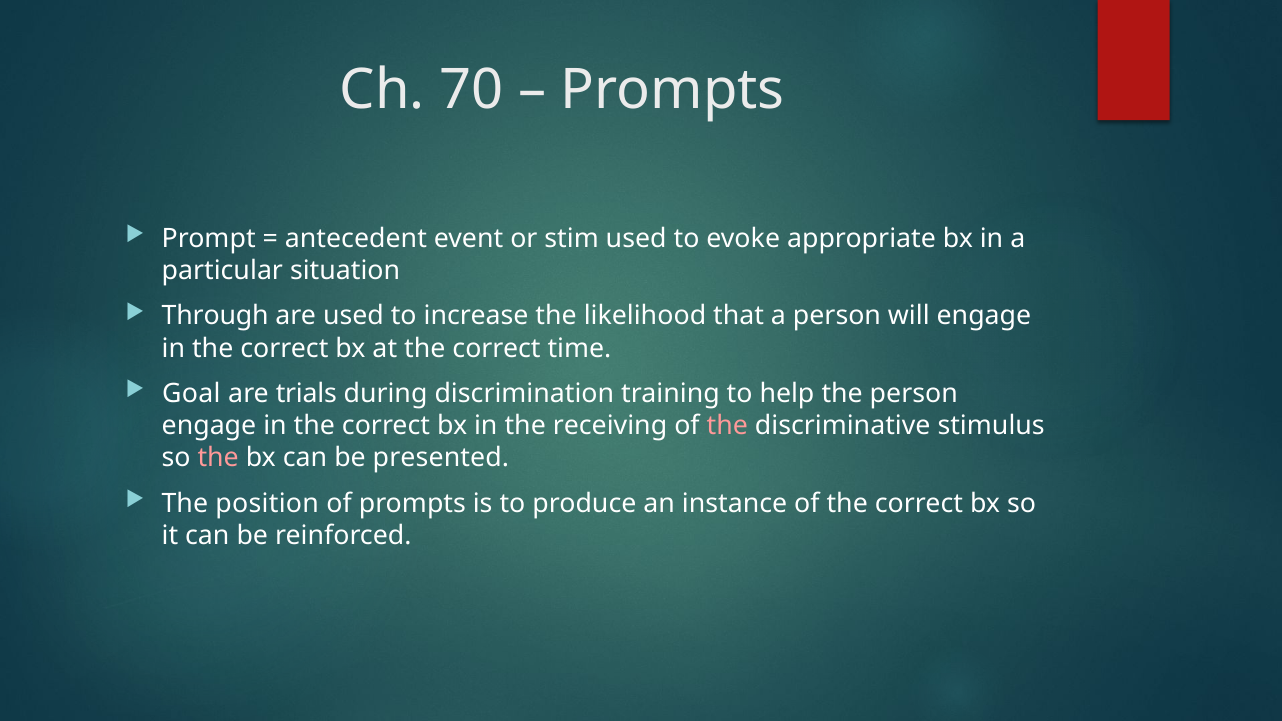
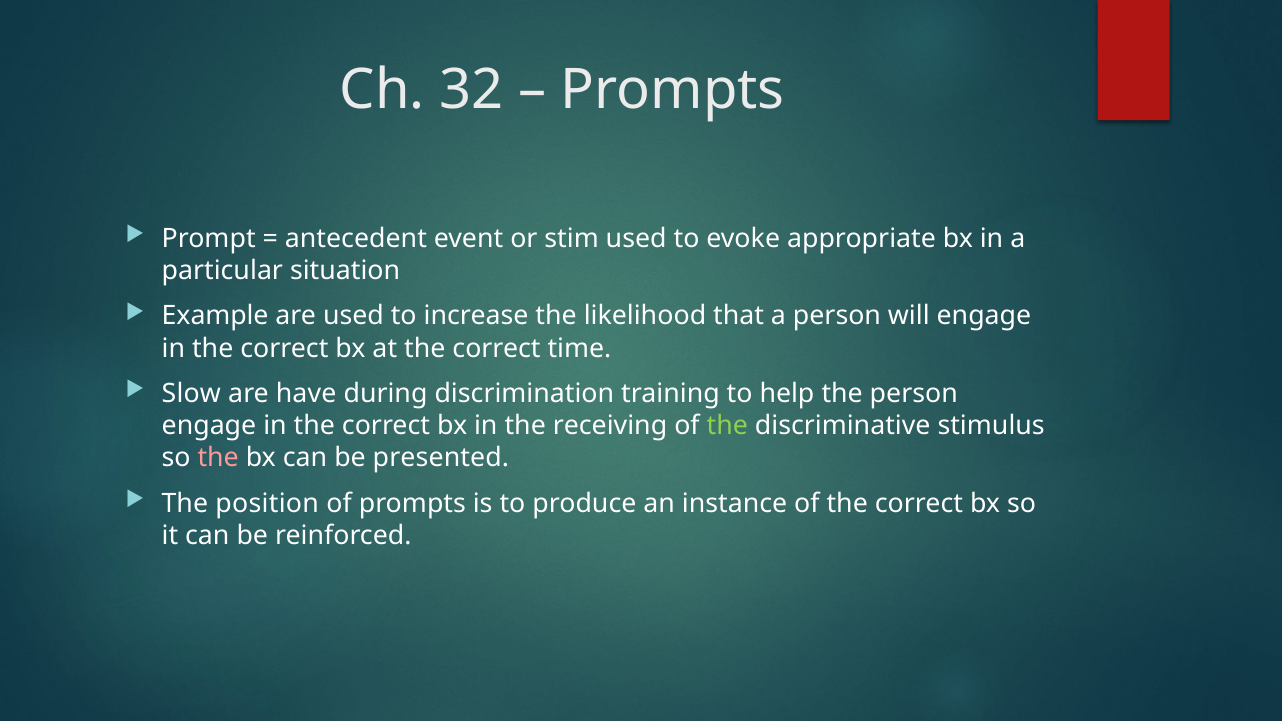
70: 70 -> 32
Through: Through -> Example
Goal: Goal -> Slow
trials: trials -> have
the at (727, 426) colour: pink -> light green
